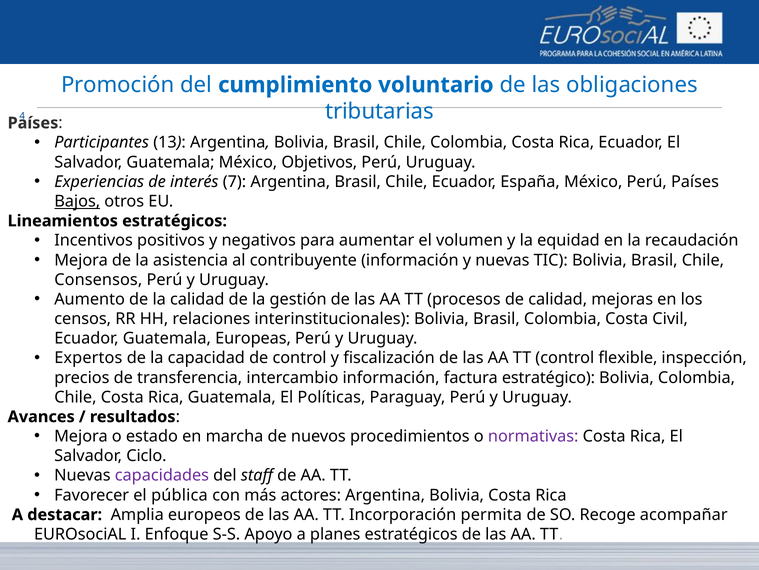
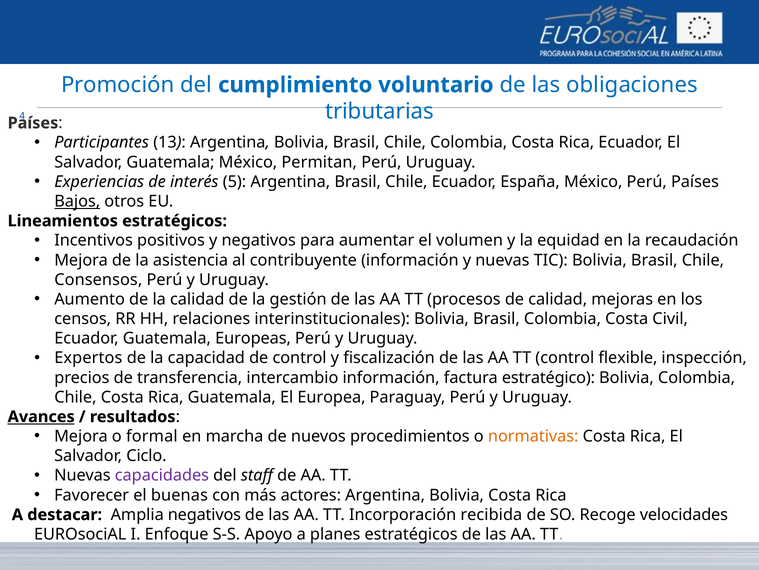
Objetivos: Objetivos -> Permitan
7: 7 -> 5
Políticas: Políticas -> Europea
Avances underline: none -> present
estado: estado -> formal
normativas colour: purple -> orange
pública: pública -> buenas
Amplia europeos: europeos -> negativos
permita: permita -> recibida
acompañar: acompañar -> velocidades
